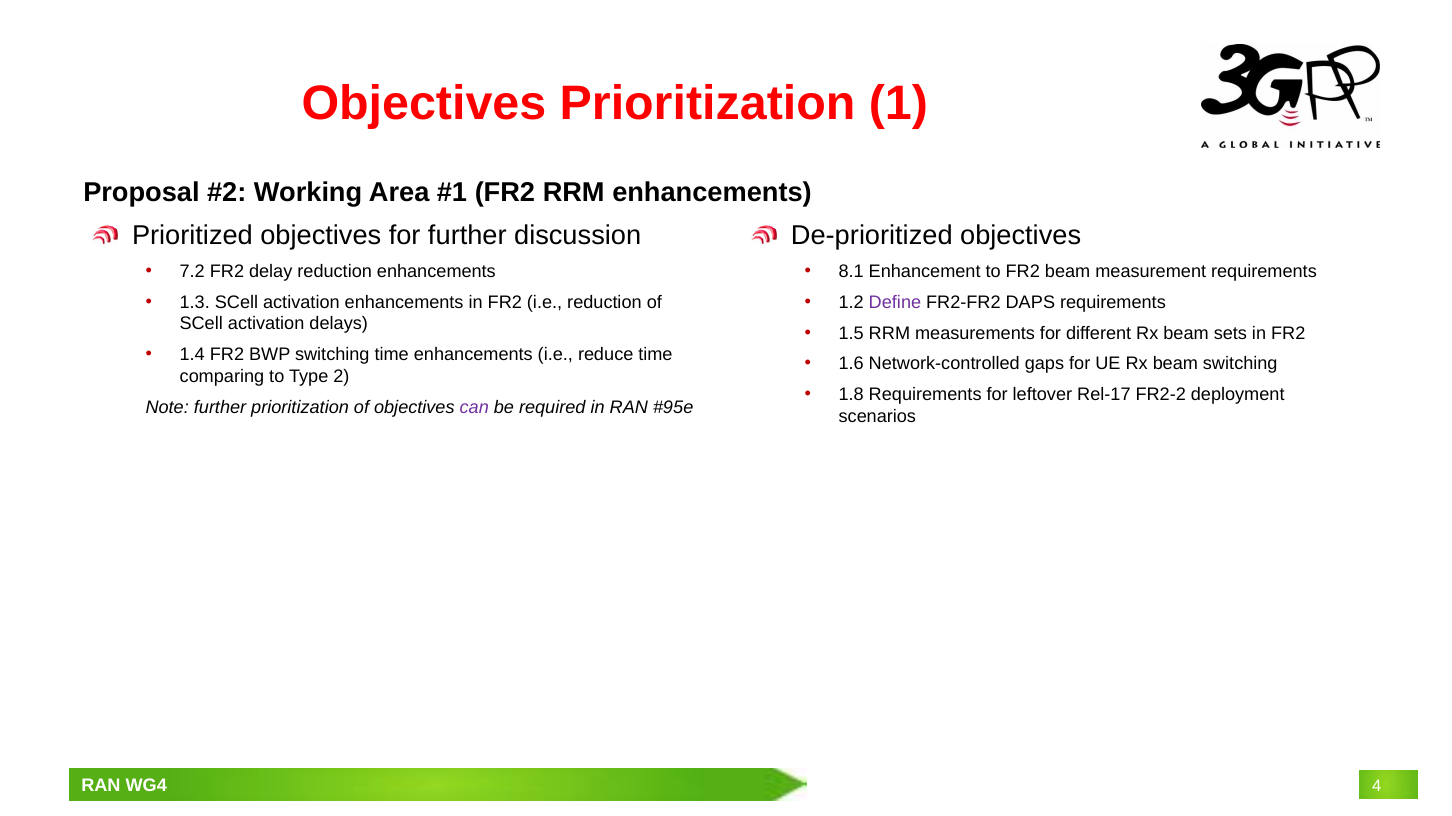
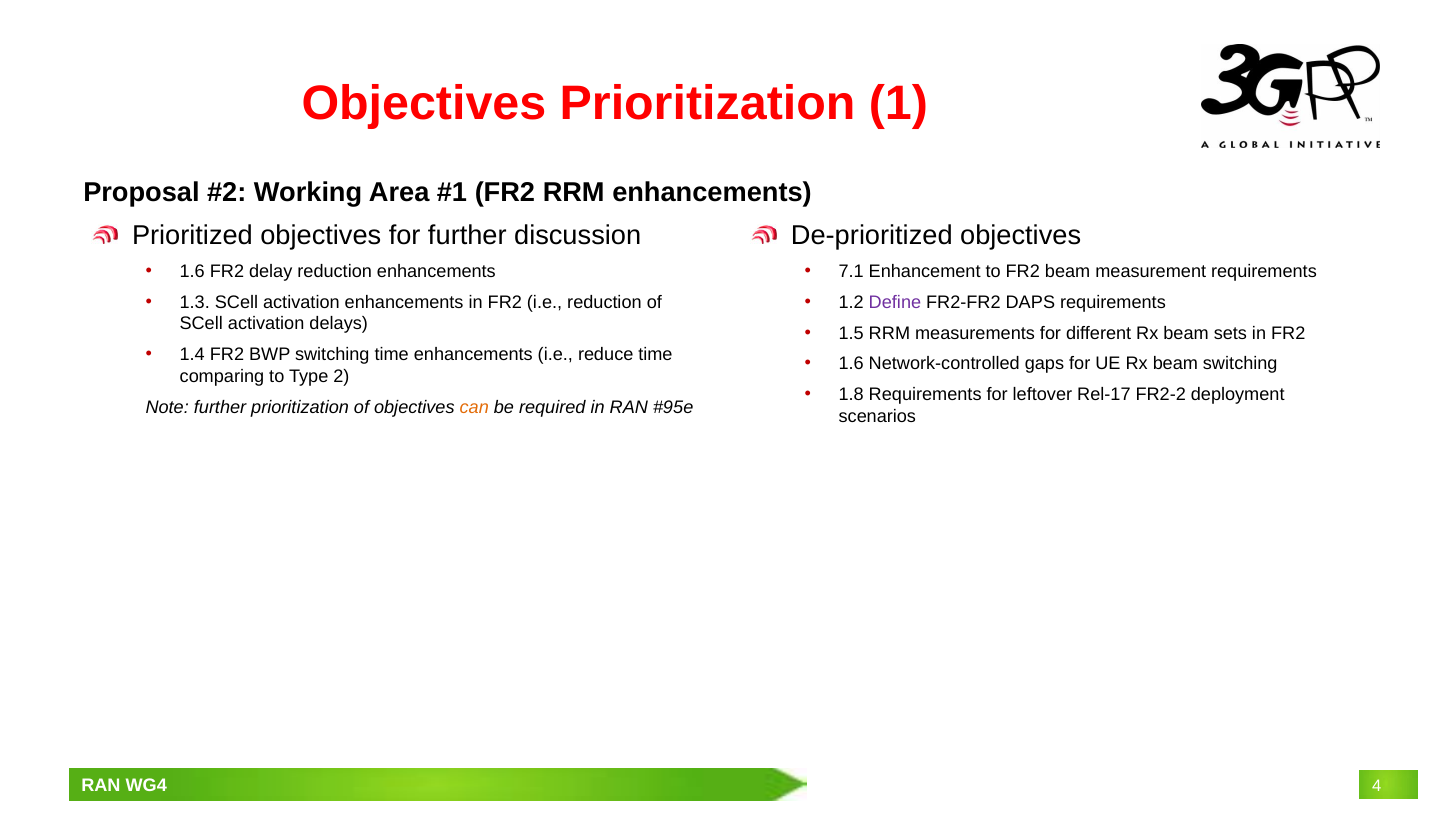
7.2 at (192, 272): 7.2 -> 1.6
8.1: 8.1 -> 7.1
can colour: purple -> orange
